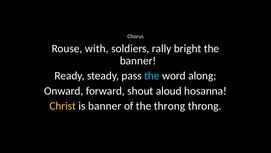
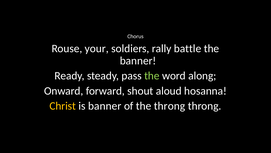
with: with -> your
bright: bright -> battle
the at (152, 76) colour: light blue -> light green
